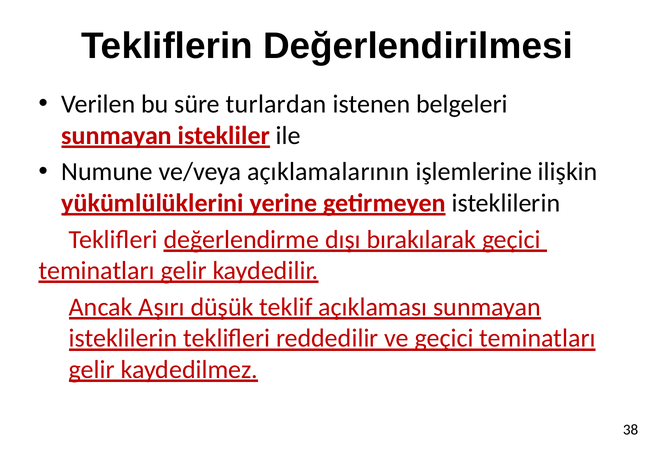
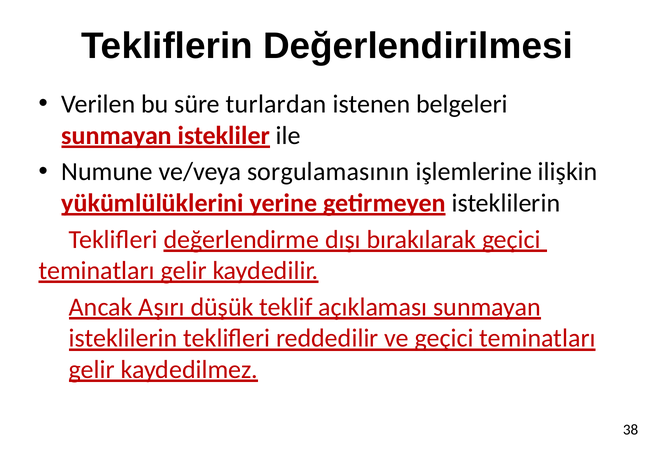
açıklamalarının: açıklamalarının -> sorgulamasının
